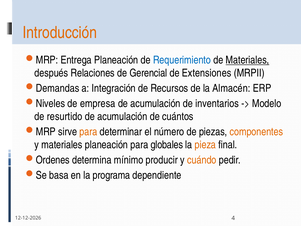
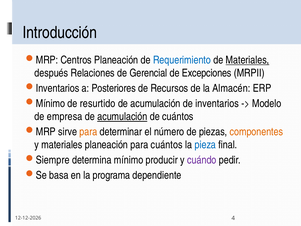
Introducción colour: orange -> black
Entrega: Entrega -> Centros
Extensiones: Extensiones -> Excepciones
Demandas at (58, 88): Demandas -> Inventarios
Integración: Integración -> Posteriores
Niveles at (50, 103): Niveles -> Mínimo
empresa: empresa -> resurtido
resurtido: resurtido -> empresa
acumulación at (122, 117) underline: none -> present
para globales: globales -> cuántos
pieza colour: orange -> blue
Ordenes: Ordenes -> Siempre
cuándo colour: orange -> purple
